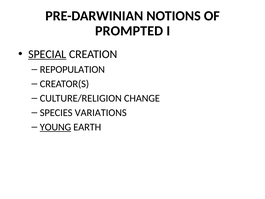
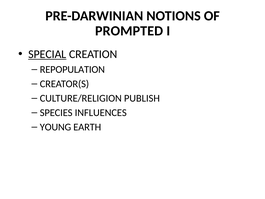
CHANGE: CHANGE -> PUBLISH
VARIATIONS: VARIATIONS -> INFLUENCES
YOUNG underline: present -> none
